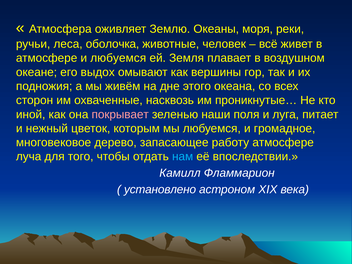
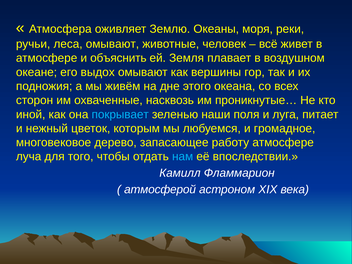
леса оболочка: оболочка -> омывают
и любуемся: любуемся -> объяснить
покрывает colour: pink -> light blue
установлено: установлено -> атмосферой
